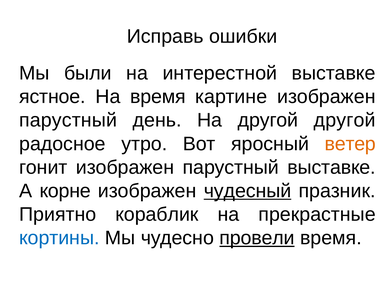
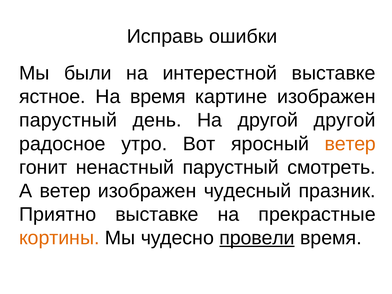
гонит изображен: изображен -> ненастный
парустный выставке: выставке -> смотреть
А корне: корне -> ветер
чудесный underline: present -> none
Приятно кораблик: кораблик -> выставке
кортины colour: blue -> orange
